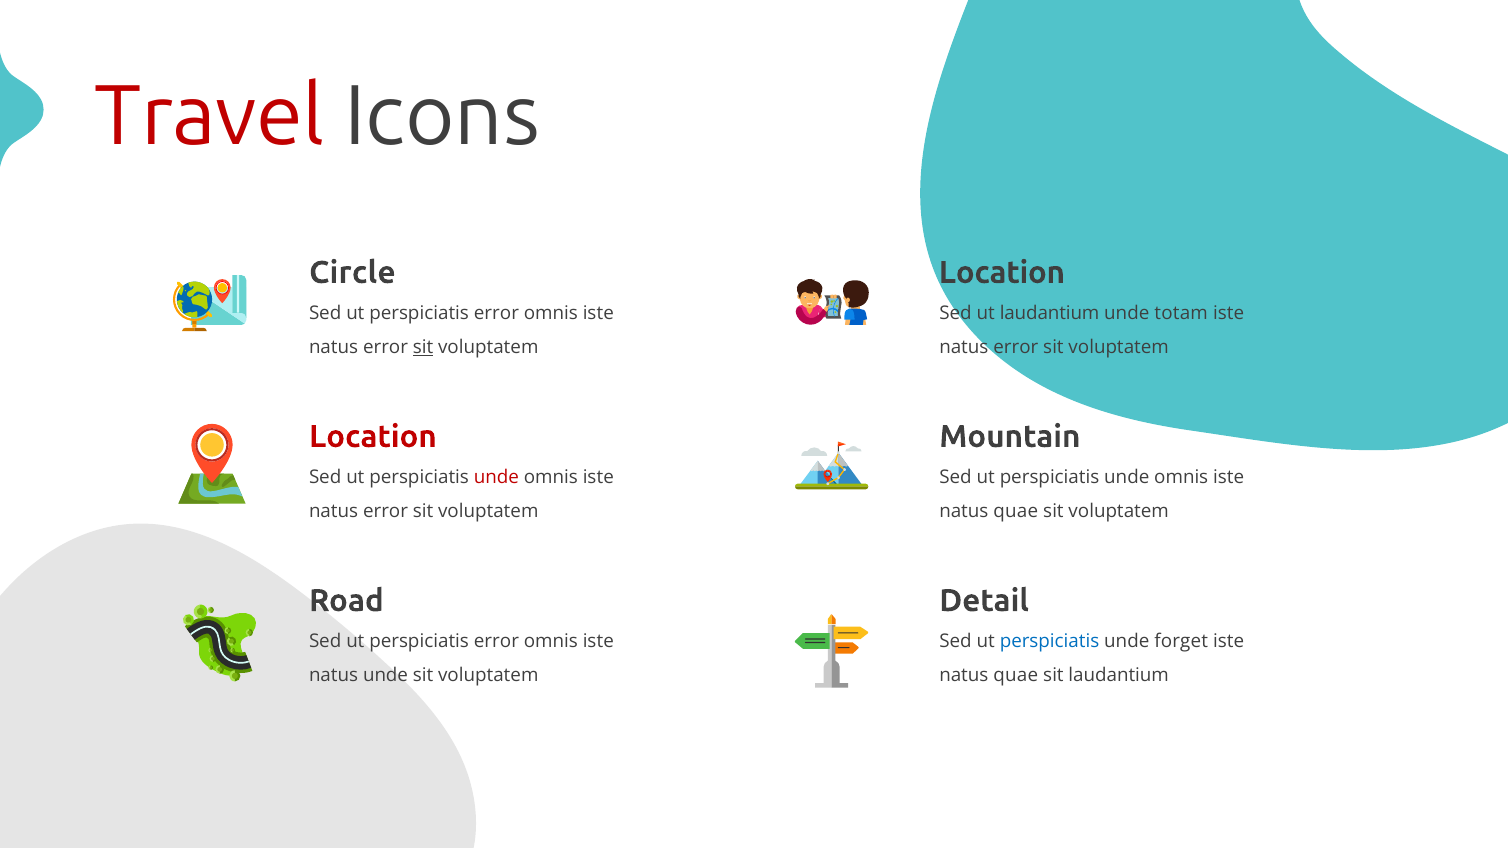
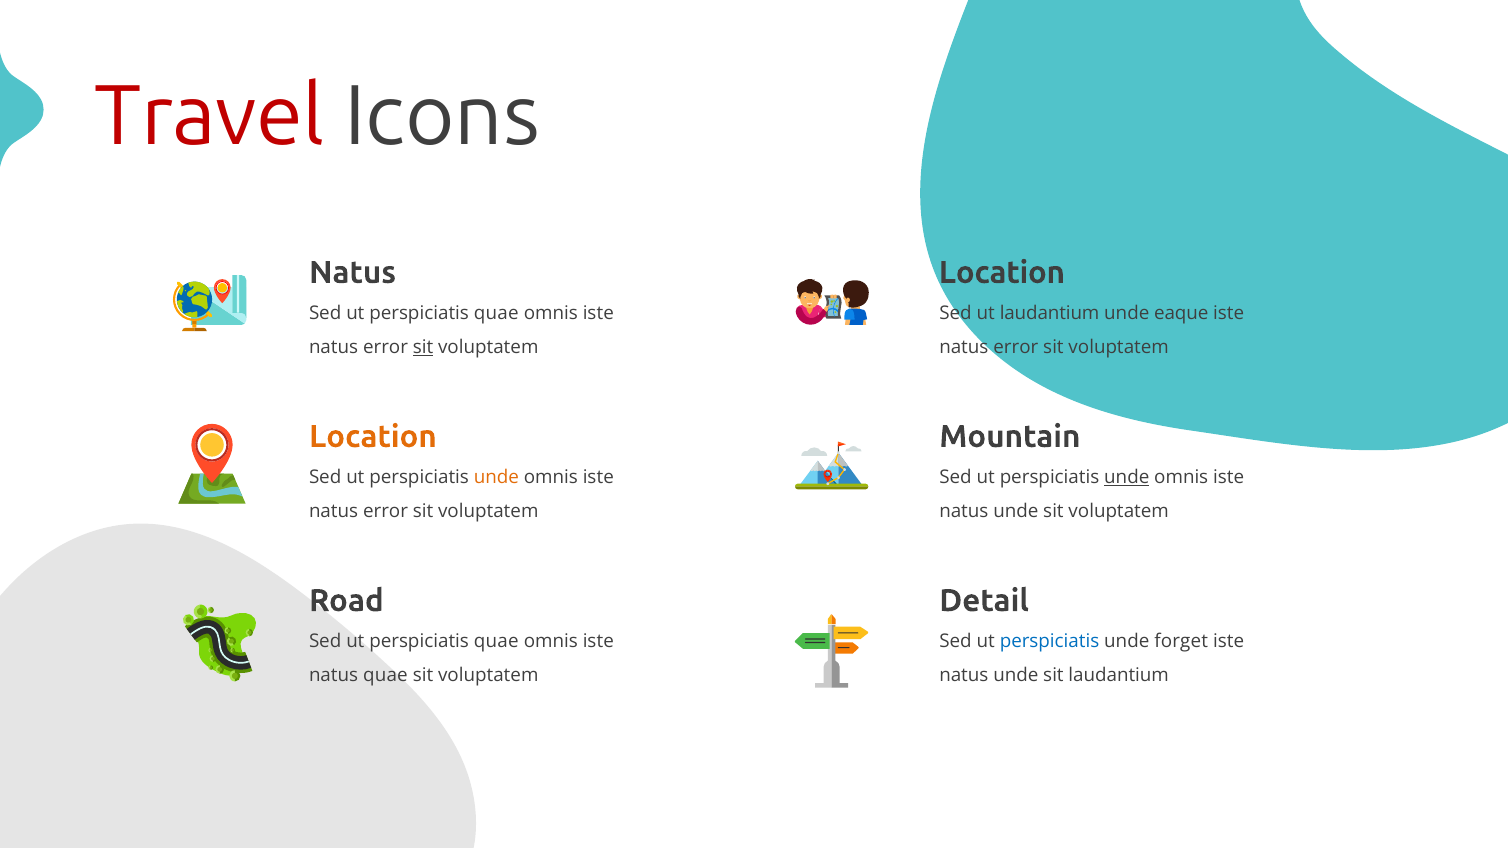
Circle at (352, 273): Circle -> Natus
error at (496, 313): error -> quae
totam: totam -> eaque
Location at (373, 437) colour: red -> orange
unde at (496, 477) colour: red -> orange
unde at (1127, 477) underline: none -> present
quae at (1016, 511): quae -> unde
error at (496, 642): error -> quae
natus unde: unde -> quae
quae at (1016, 675): quae -> unde
